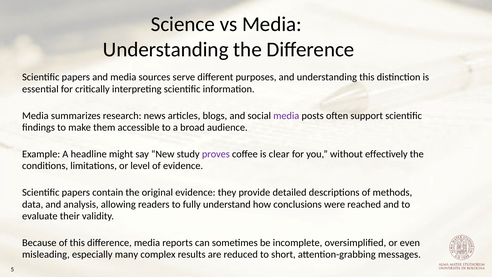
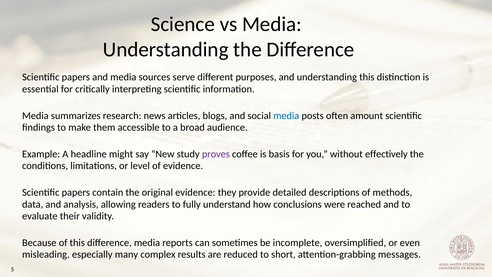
media at (286, 116) colour: purple -> blue
support: support -> amount
clear: clear -> basis
